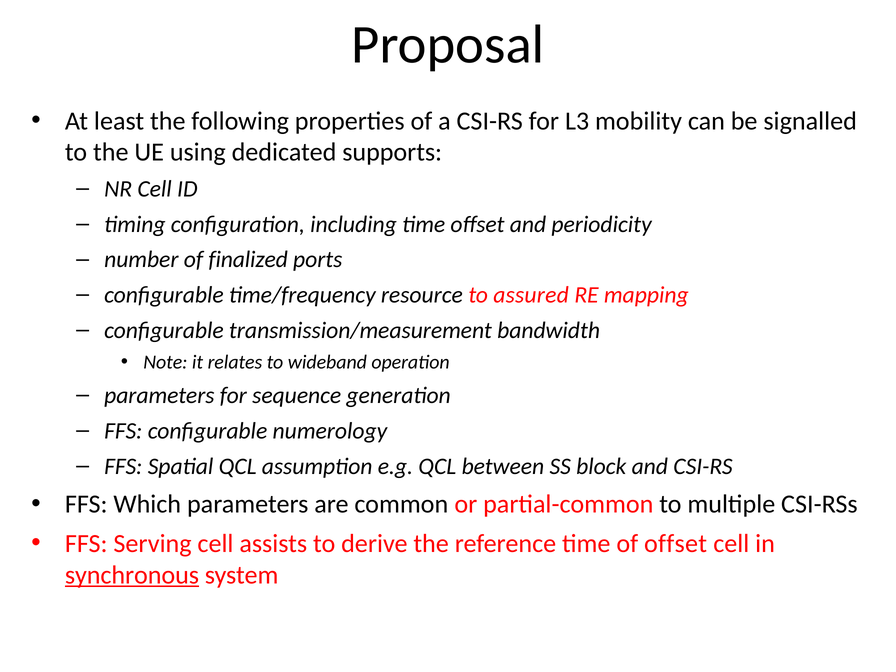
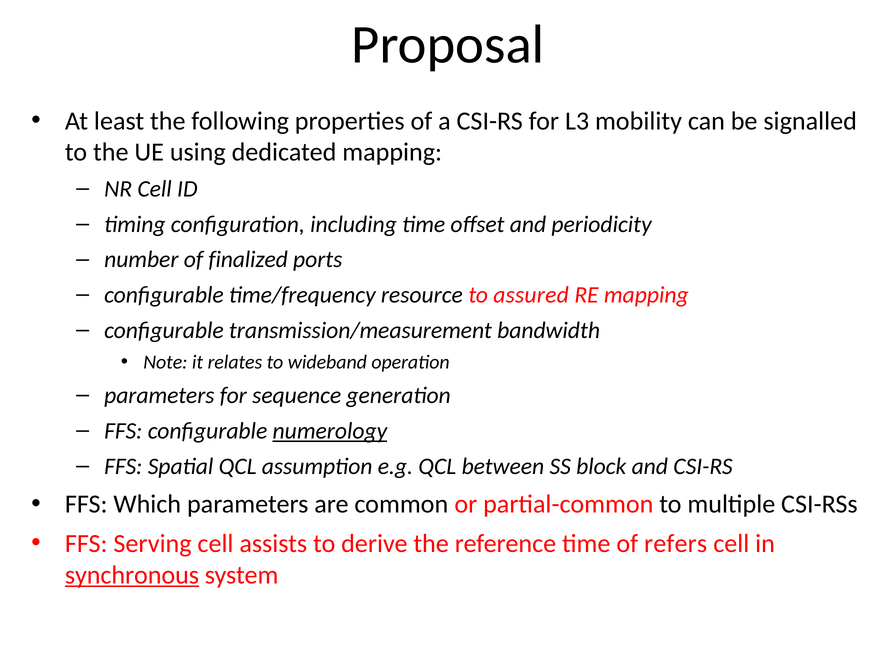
dedicated supports: supports -> mapping
numerology underline: none -> present
of offset: offset -> refers
